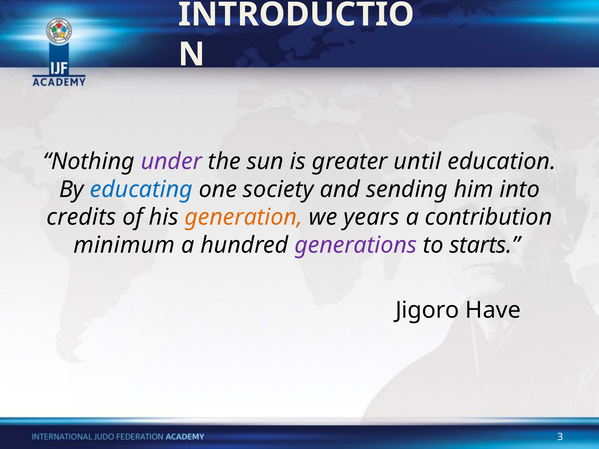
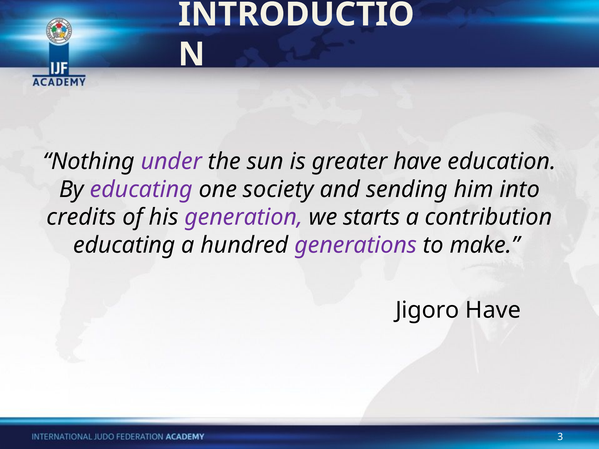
greater until: until -> have
educating at (141, 189) colour: blue -> purple
generation colour: orange -> purple
years: years -> starts
minimum at (124, 245): minimum -> educating
starts: starts -> make
